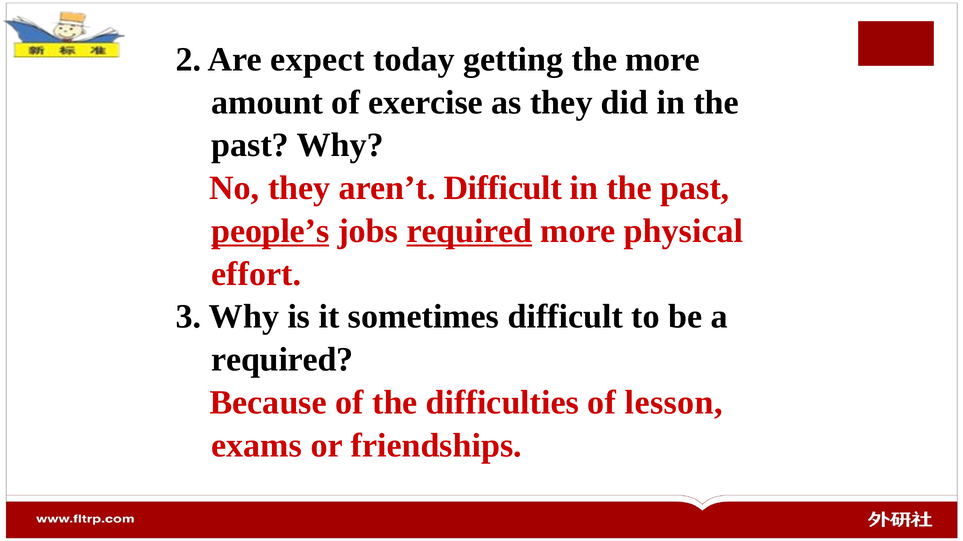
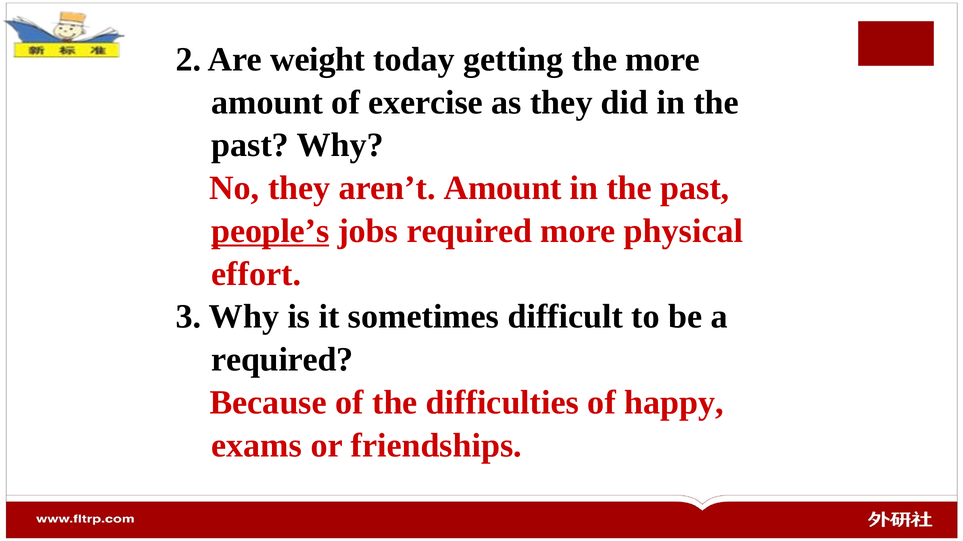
expect: expect -> weight
aren’t Difficult: Difficult -> Amount
required at (469, 231) underline: present -> none
lesson: lesson -> happy
